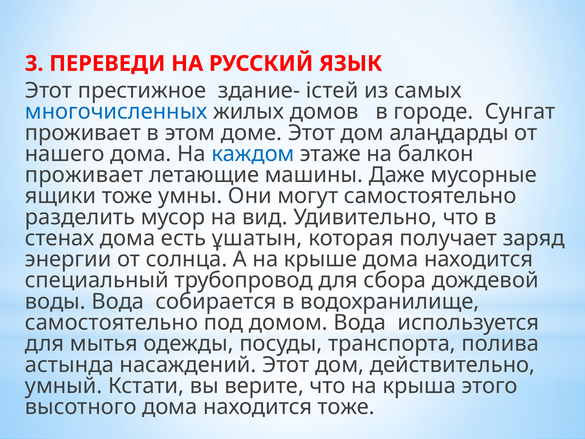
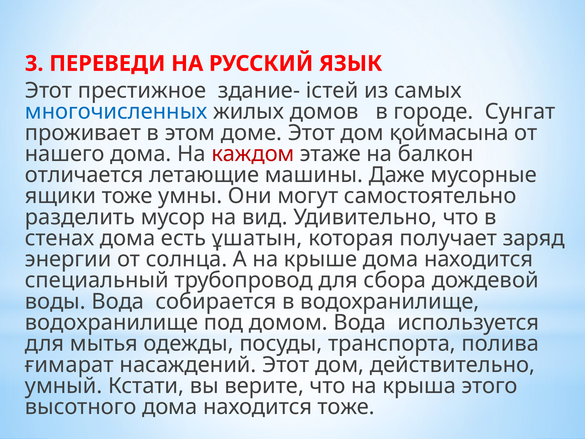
алаңдарды: алаңдарды -> қоймасына
каждом colour: blue -> red
проживает at (84, 175): проживает -> отличается
самостоятельно at (111, 322): самостоятельно -> водохранилище
астында: астында -> ғимарат
